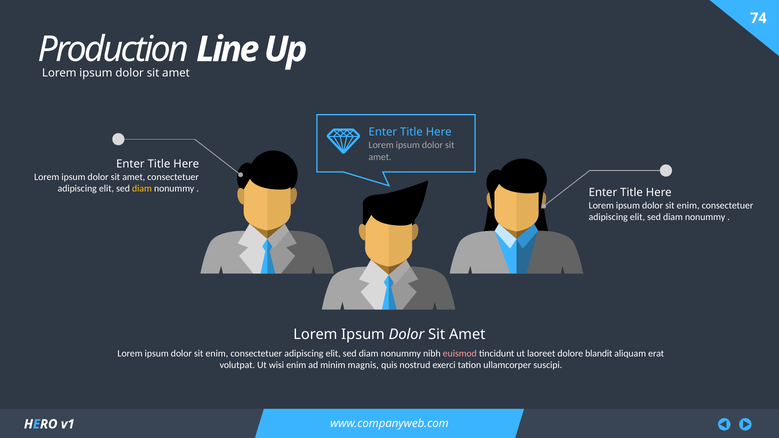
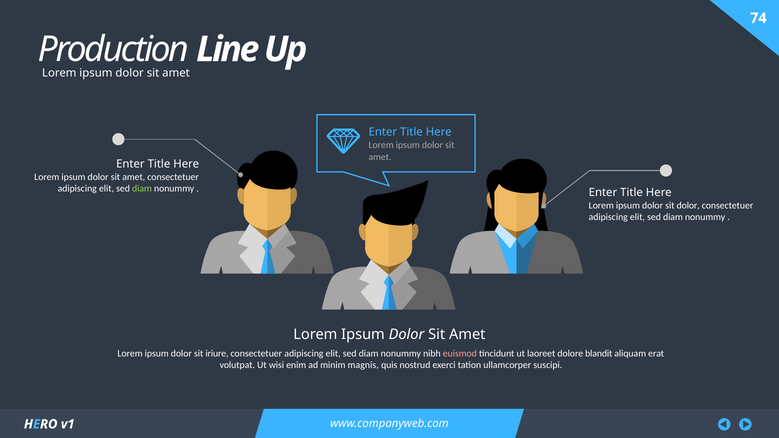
diam at (142, 189) colour: yellow -> light green
enim at (688, 206): enim -> dolor
enim at (217, 354): enim -> iriure
